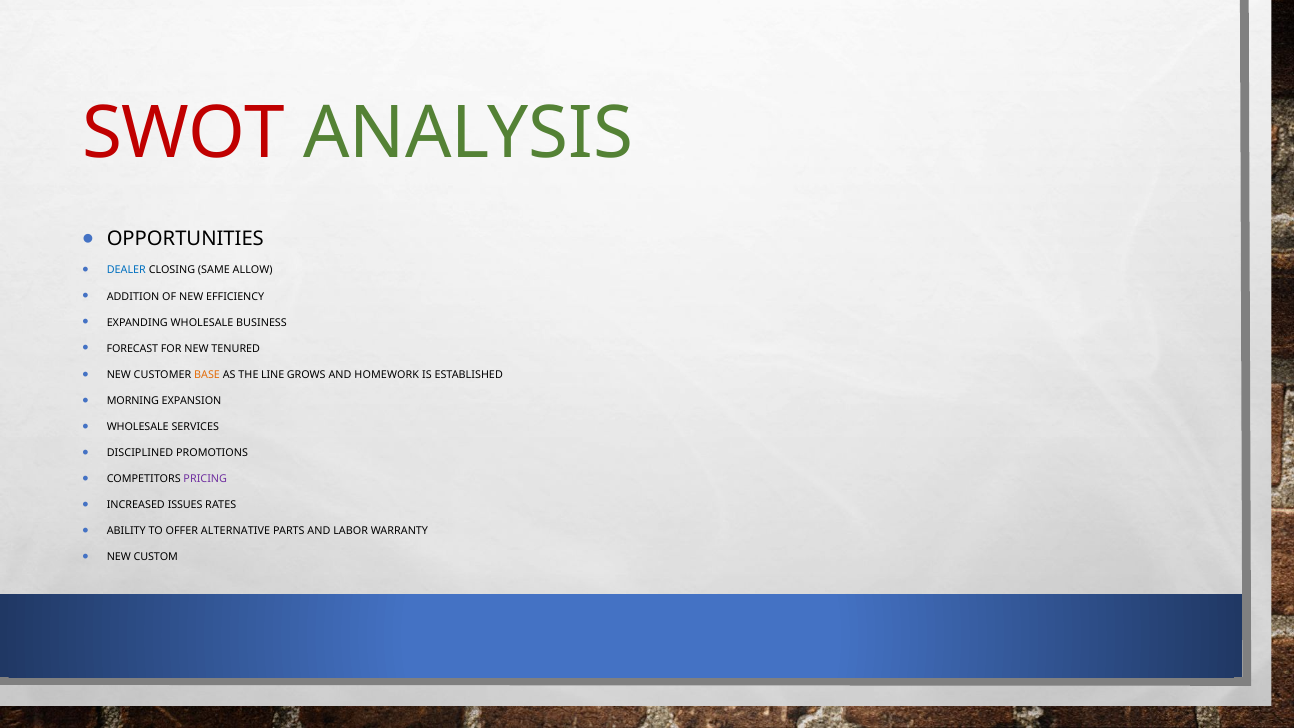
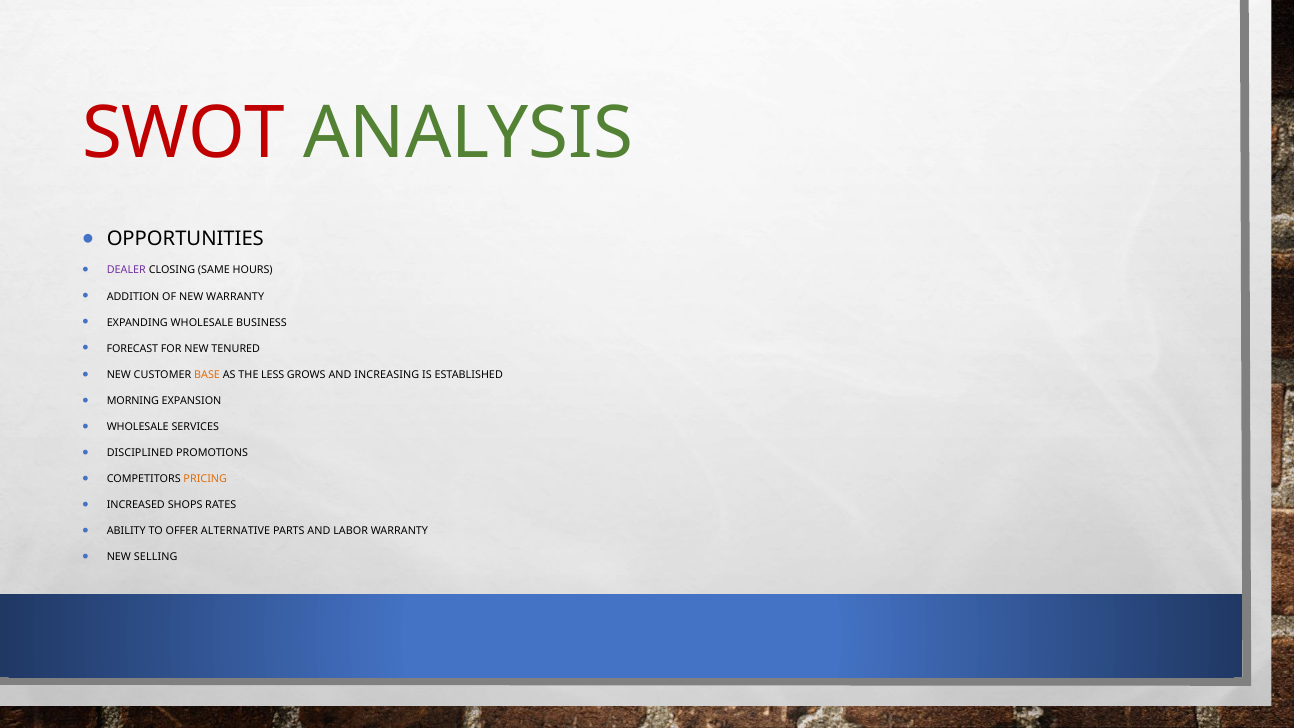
DEALER colour: blue -> purple
ALLOW: ALLOW -> HOURS
NEW EFFICIENCY: EFFICIENCY -> WARRANTY
LINE: LINE -> LESS
HOMEWORK: HOMEWORK -> INCREASING
PRICING colour: purple -> orange
ISSUES: ISSUES -> SHOPS
CUSTOM: CUSTOM -> SELLING
